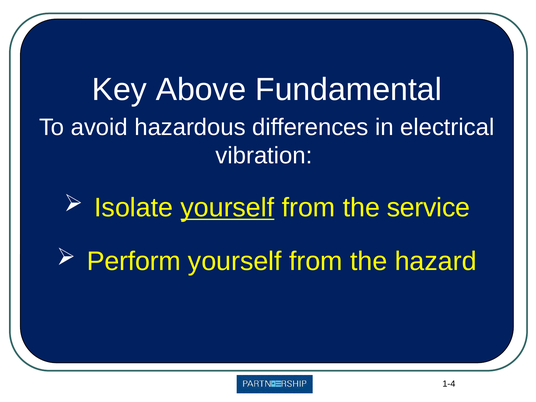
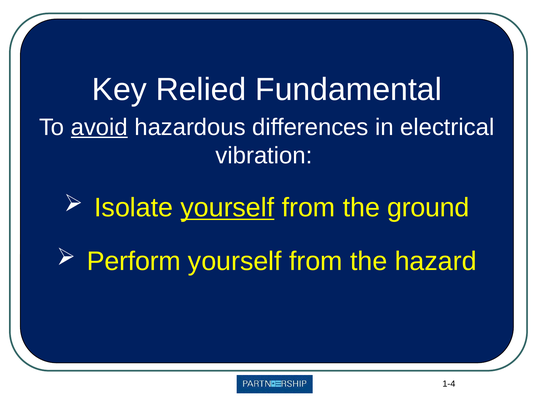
Above: Above -> Relied
avoid underline: none -> present
service: service -> ground
